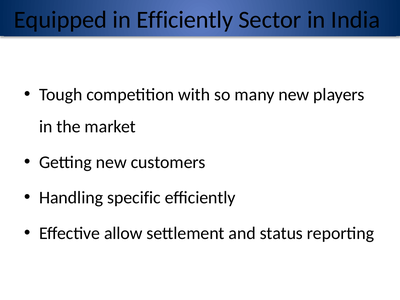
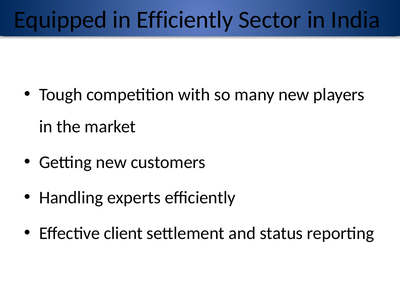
specific: specific -> experts
allow: allow -> client
